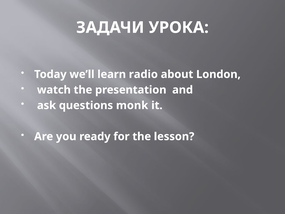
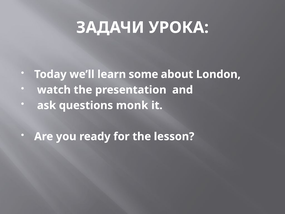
radio: radio -> some
